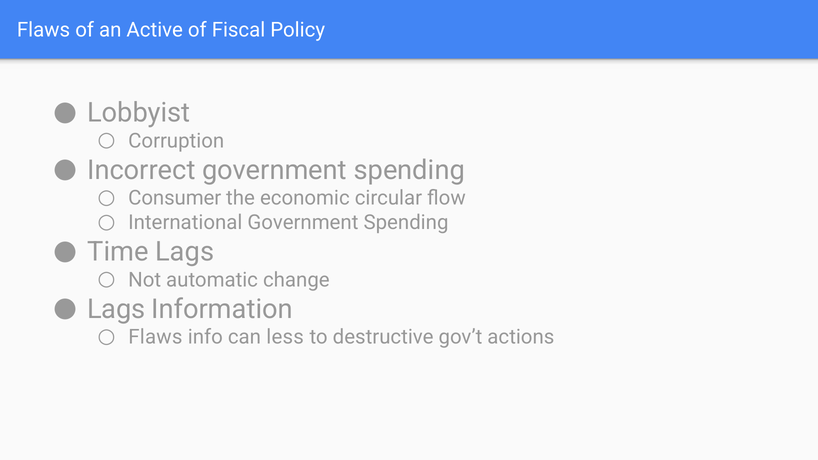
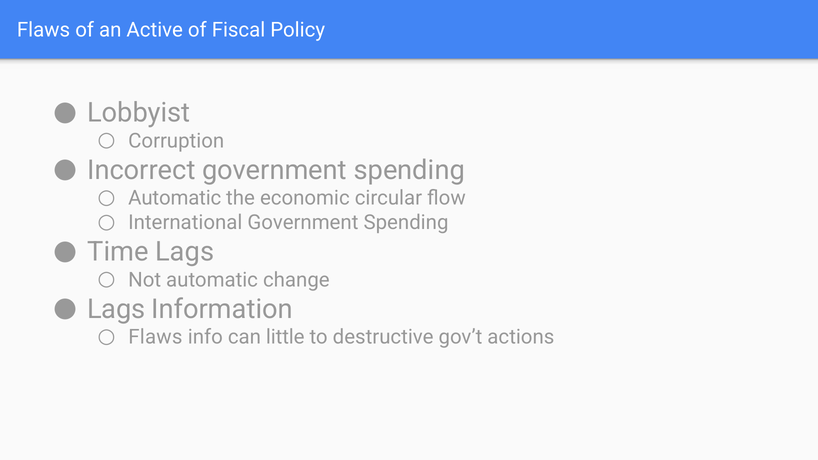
Consumer at (175, 198): Consumer -> Automatic
less: less -> little
